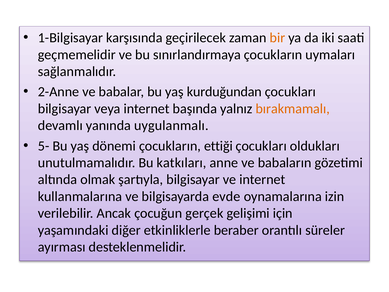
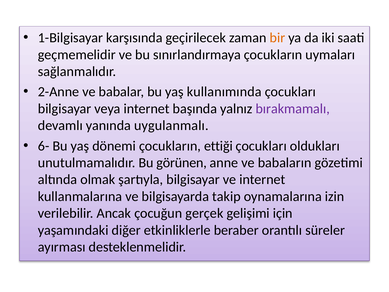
kurduğundan: kurduğundan -> kullanımında
bırakmamalı colour: orange -> purple
5-: 5- -> 6-
katkıları: katkıları -> görünen
evde: evde -> takip
